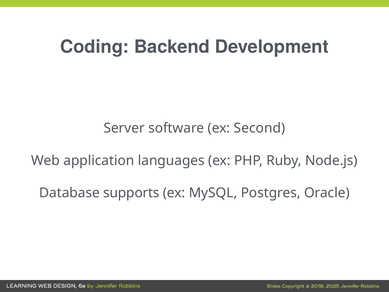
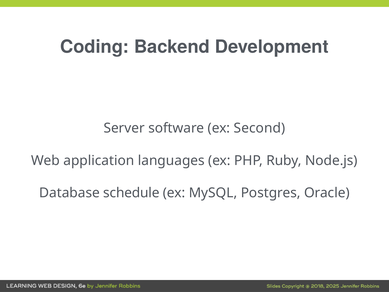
supports: supports -> schedule
